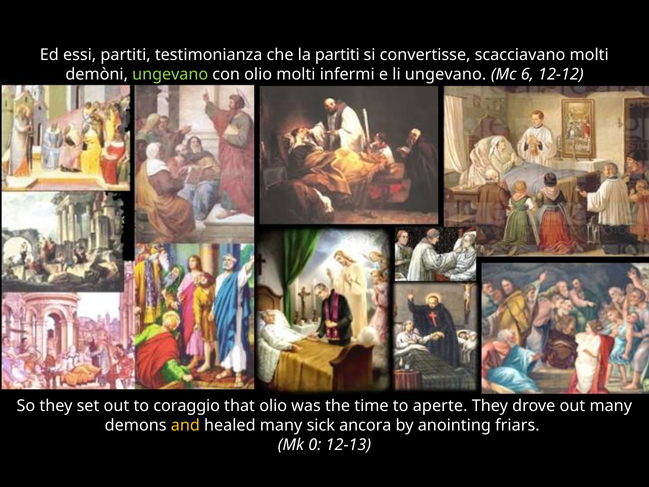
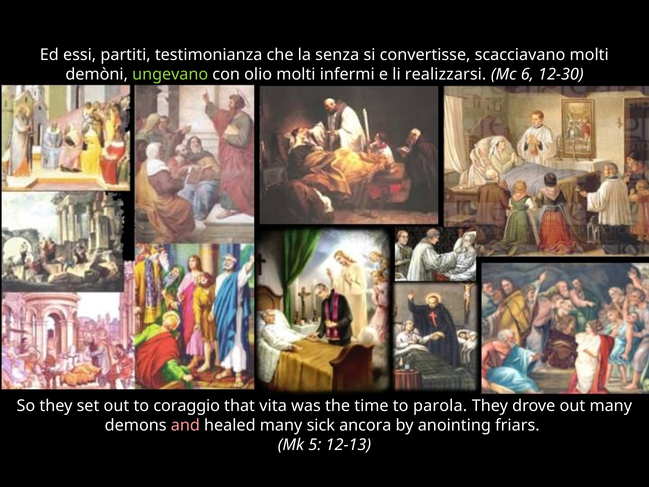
la partiti: partiti -> senza
li ungevano: ungevano -> realizzarsi
12-12: 12-12 -> 12-30
that olio: olio -> vita
aperte: aperte -> parola
and colour: yellow -> pink
0: 0 -> 5
